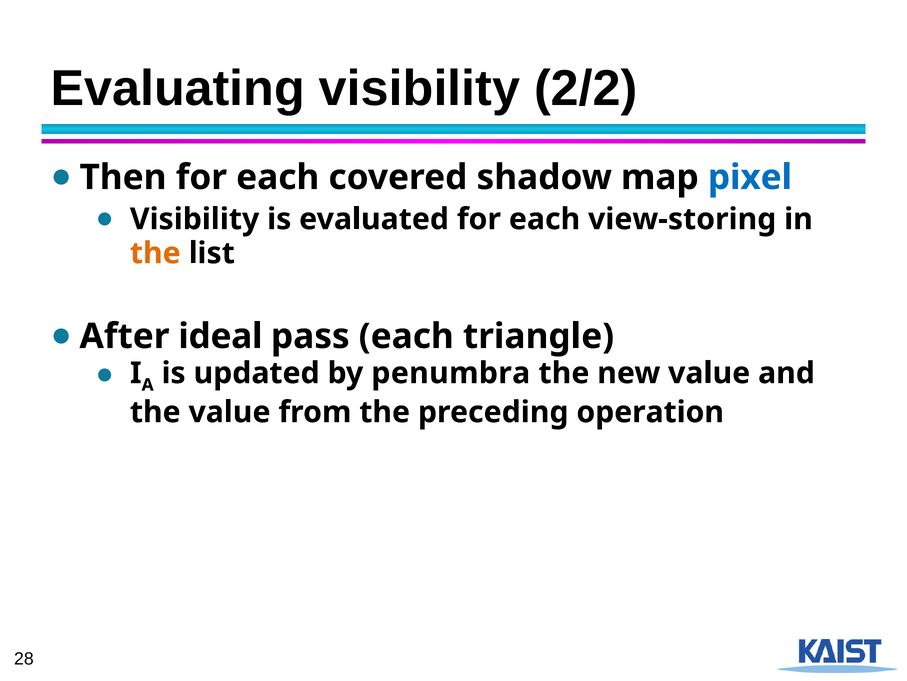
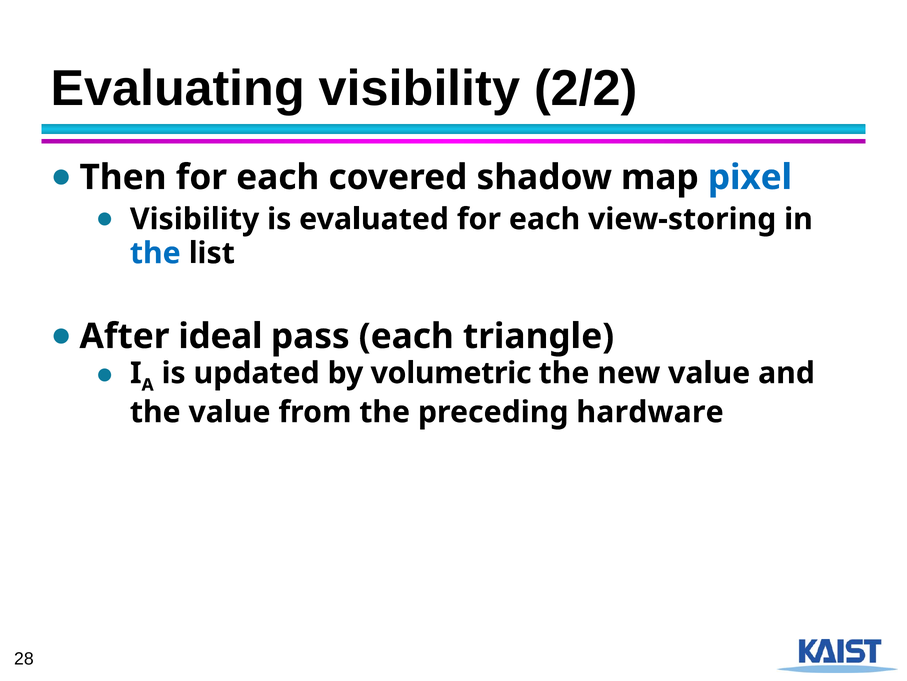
the at (155, 253) colour: orange -> blue
penumbra: penumbra -> volumetric
operation: operation -> hardware
